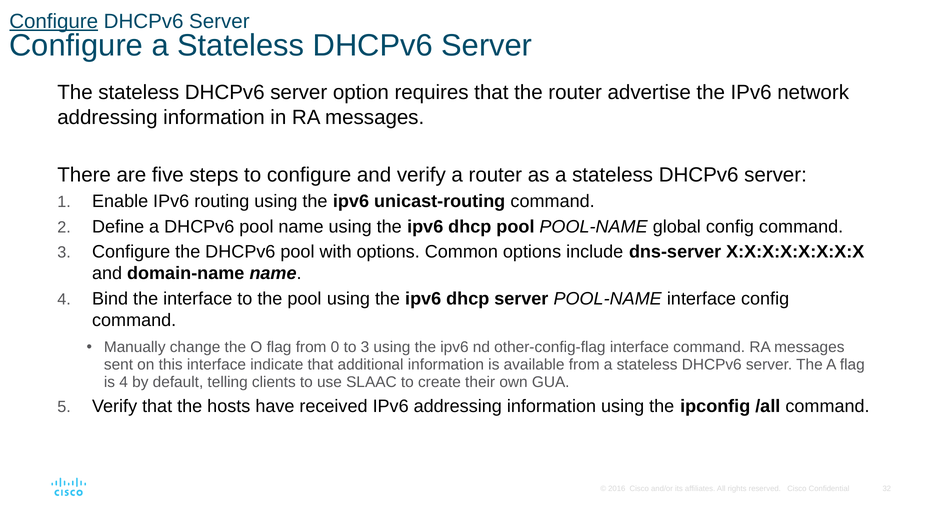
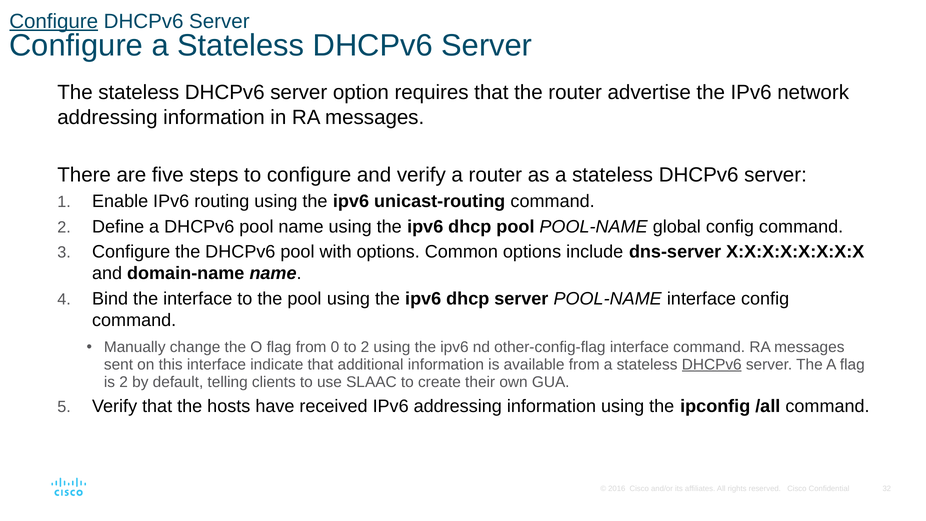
to 3: 3 -> 2
DHCPv6 at (712, 364) underline: none -> present
is 4: 4 -> 2
